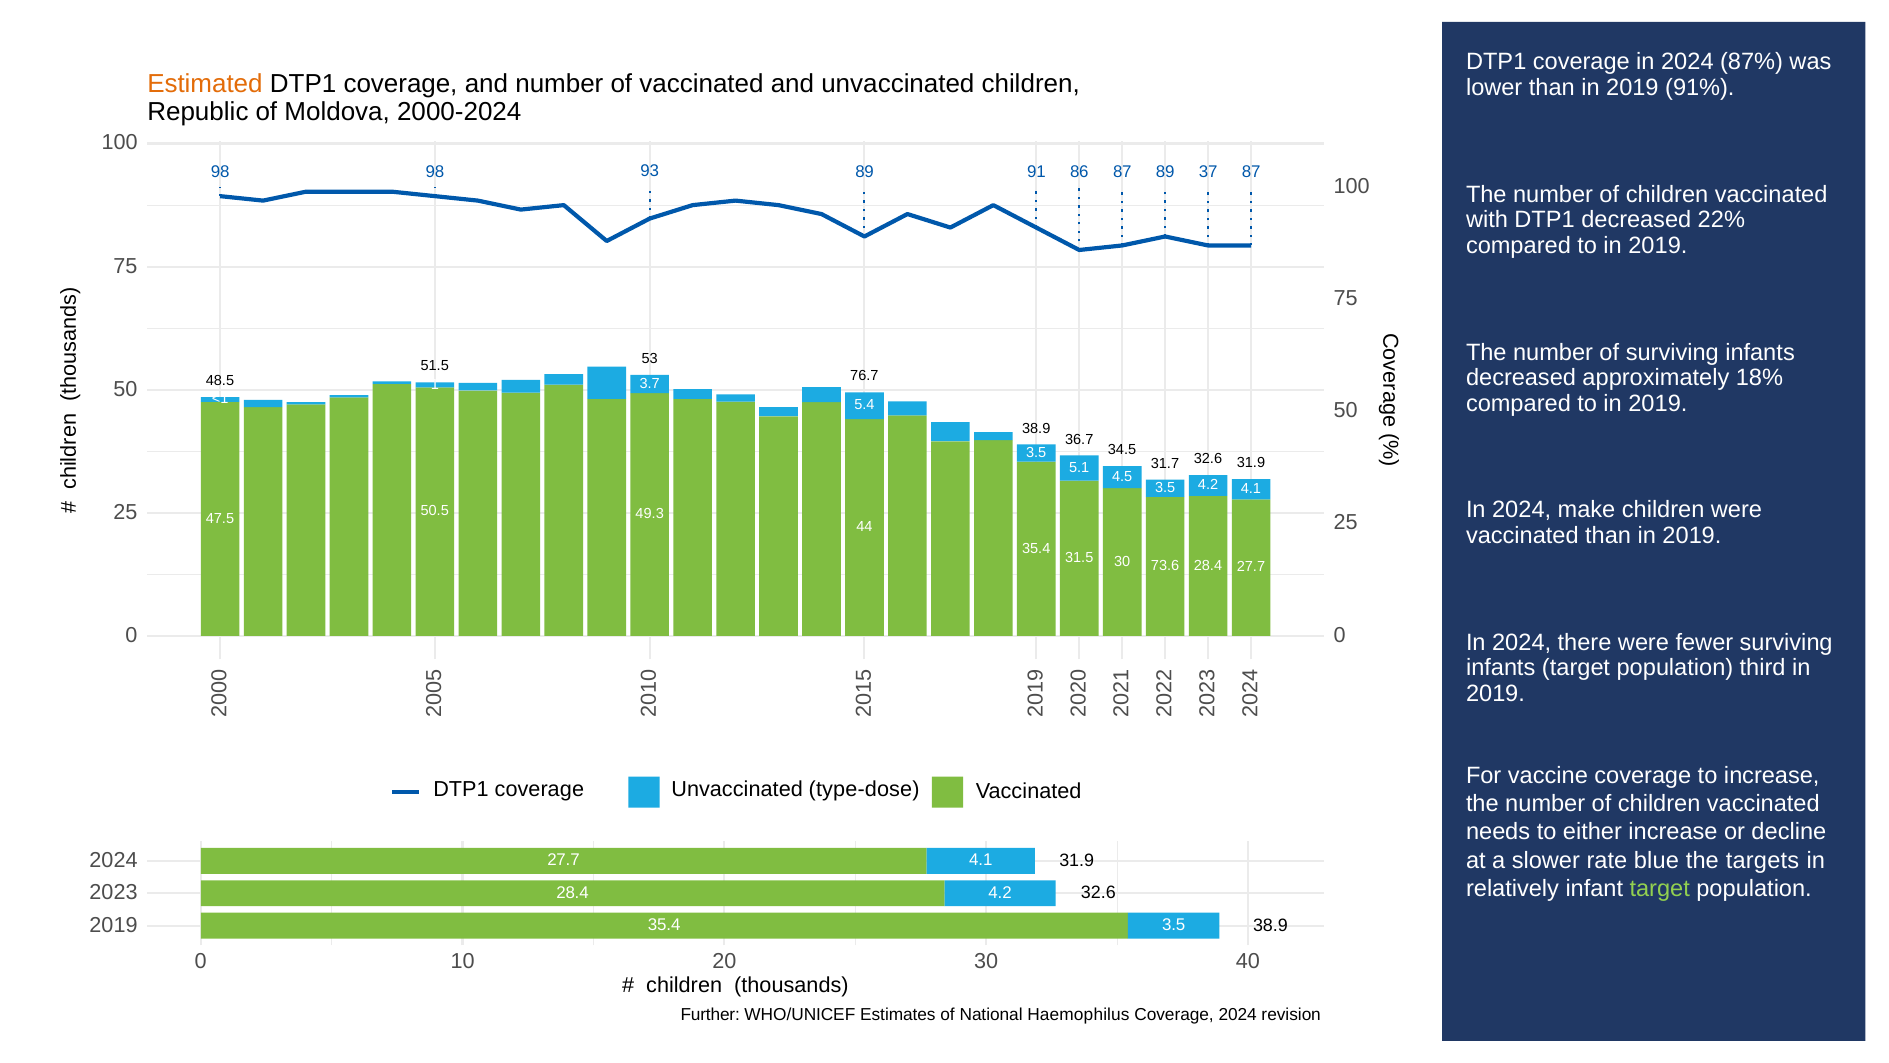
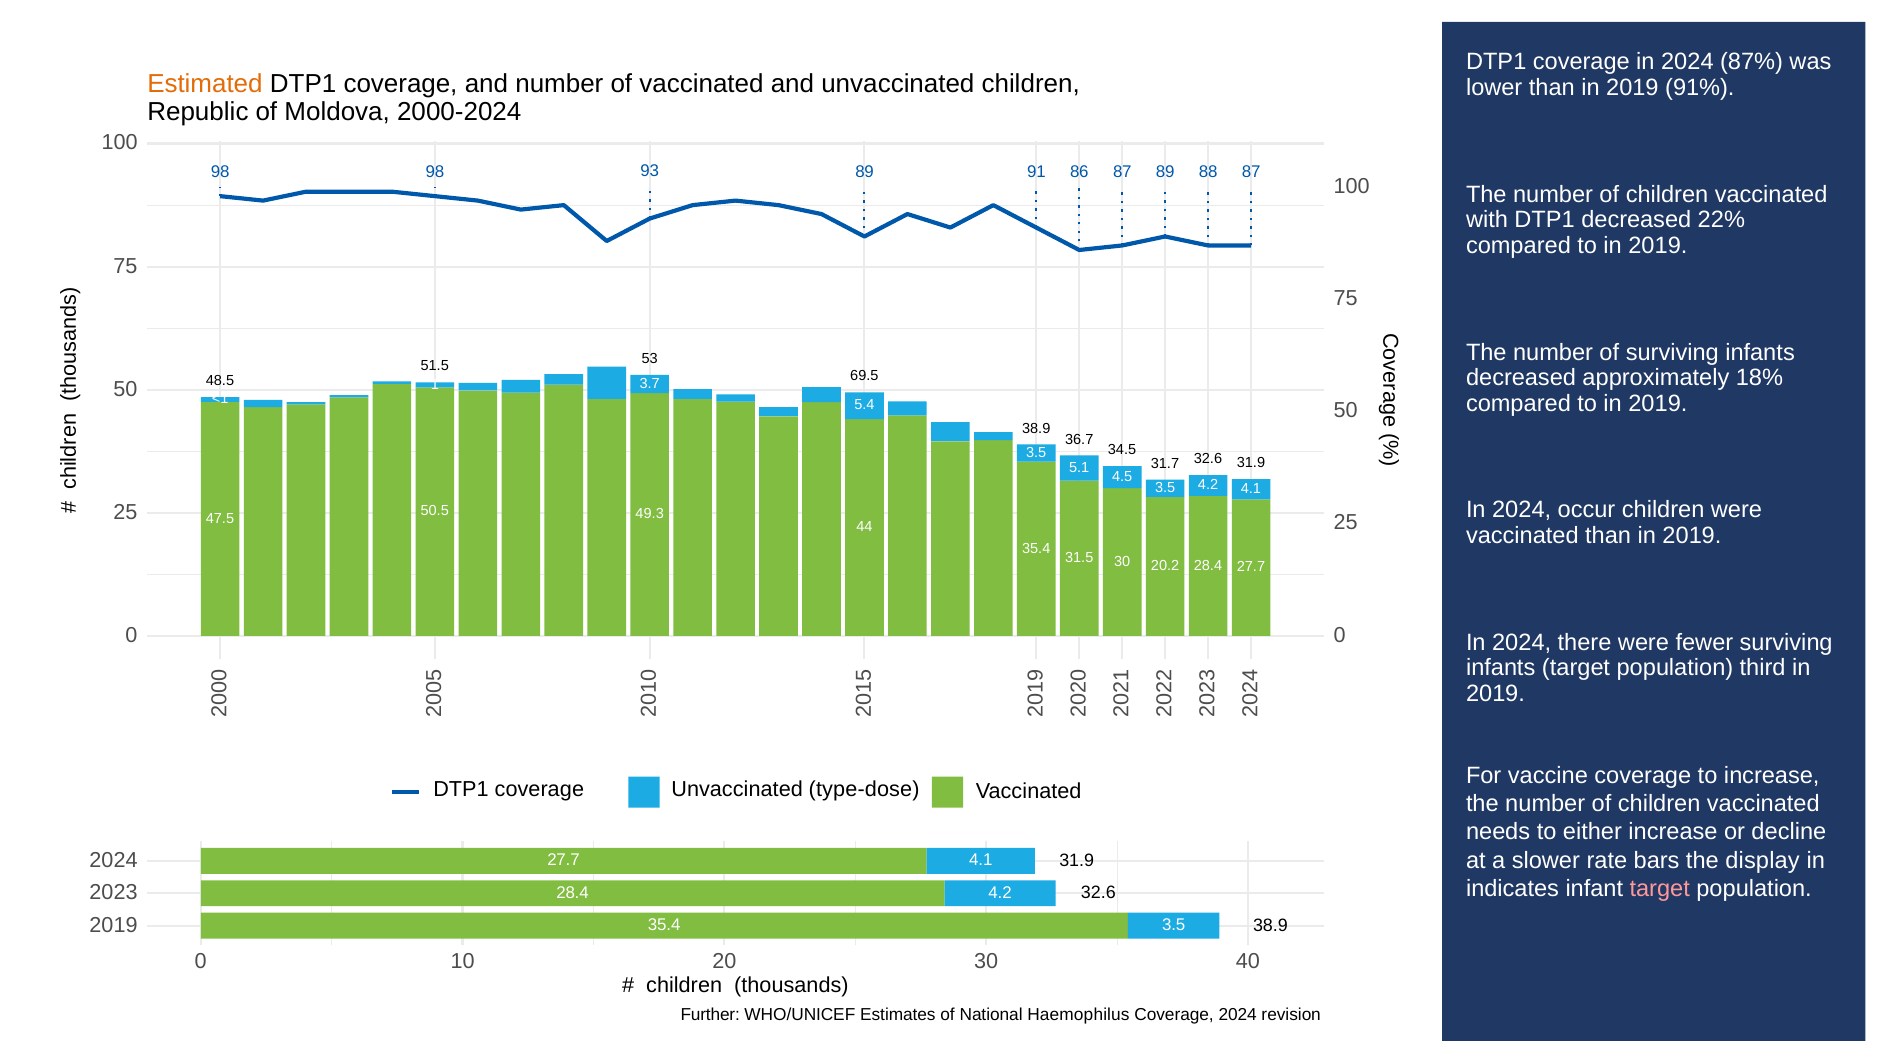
37: 37 -> 88
76.7: 76.7 -> 69.5
make: make -> occur
73.6: 73.6 -> 20.2
blue: blue -> bars
targets: targets -> display
relatively: relatively -> indicates
target at (1660, 888) colour: light green -> pink
